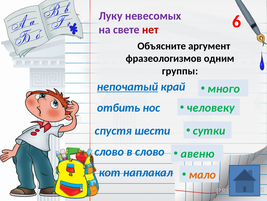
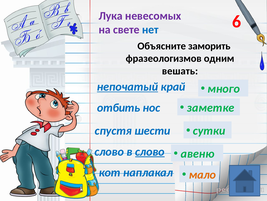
Луку: Луку -> Лука
нет colour: red -> blue
аргумент: аргумент -> заморить
группы: группы -> вешать
человеку: человеку -> заметке
слово at (150, 151) underline: none -> present
